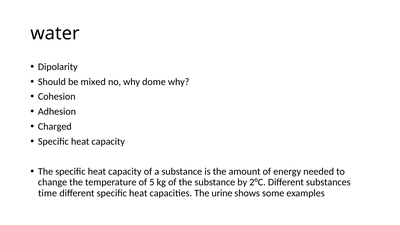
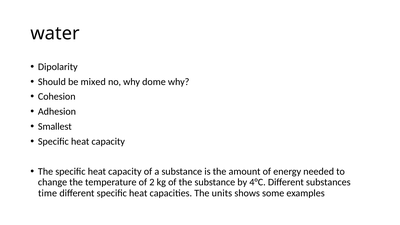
Charged: Charged -> Smallest
5: 5 -> 2
2°C: 2°C -> 4°C
urine: urine -> units
